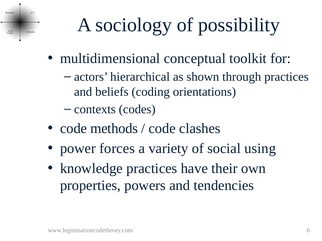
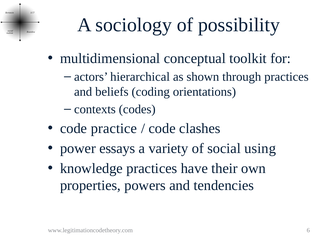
methods: methods -> practice
forces: forces -> essays
